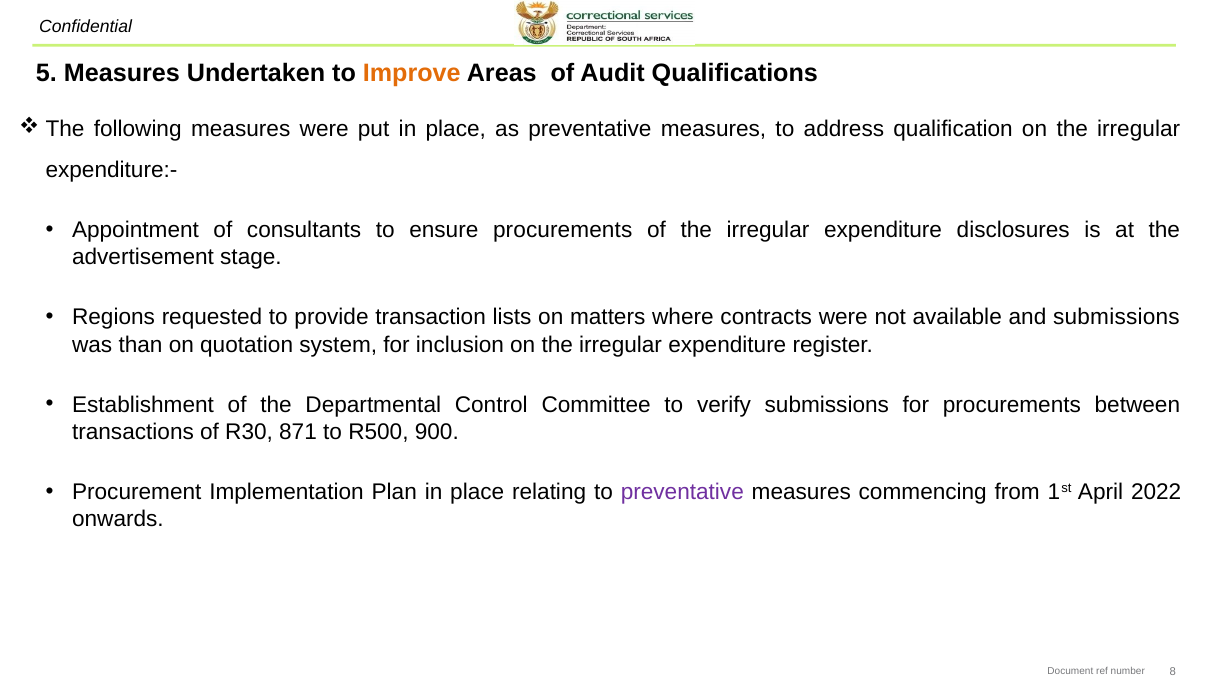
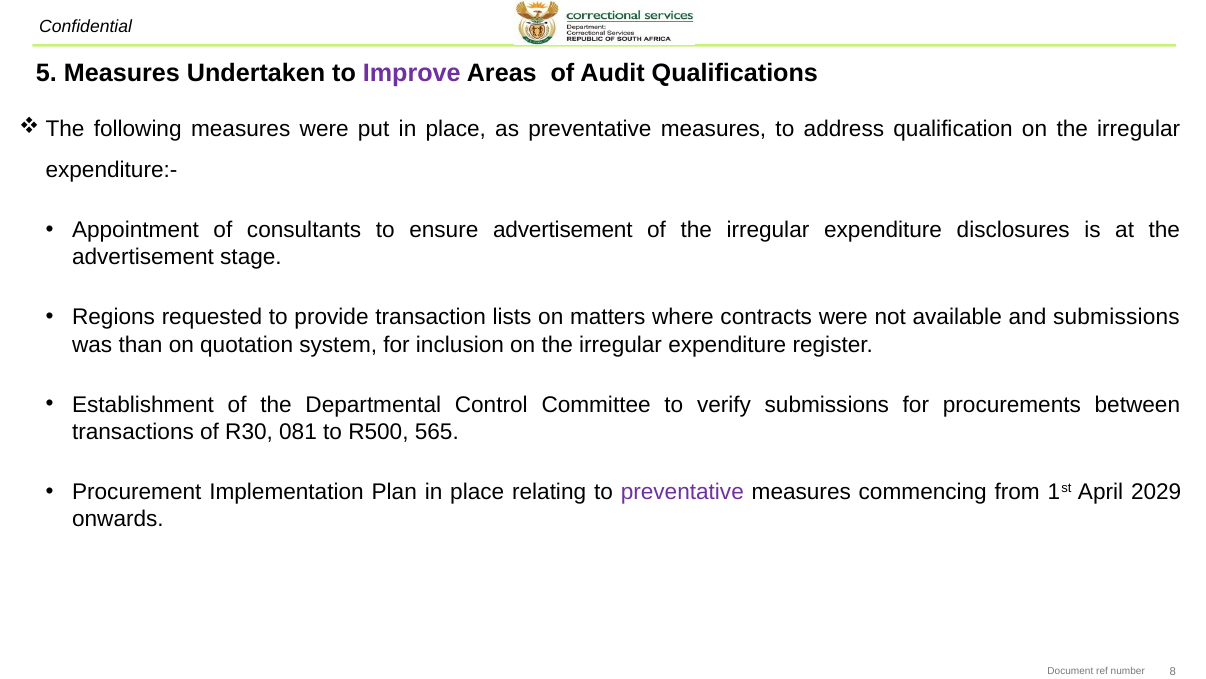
Improve colour: orange -> purple
ensure procurements: procurements -> advertisement
871: 871 -> 081
900: 900 -> 565
2022: 2022 -> 2029
